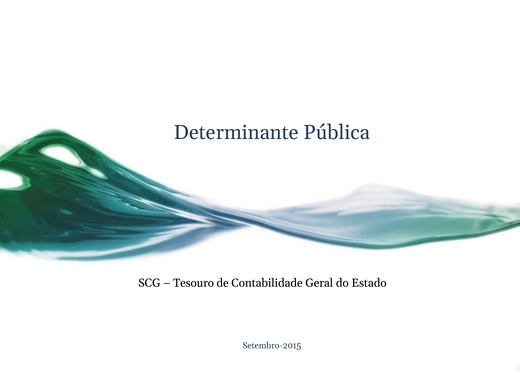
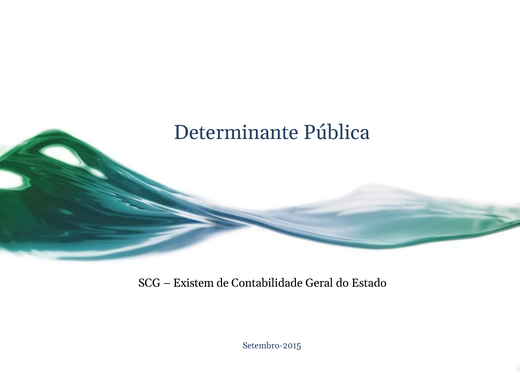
Tesouro: Tesouro -> Existem
